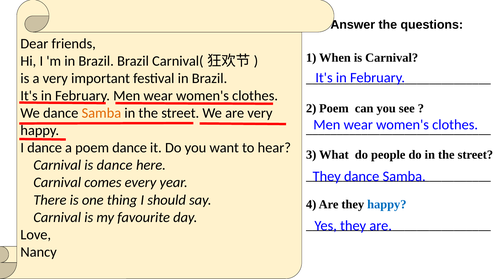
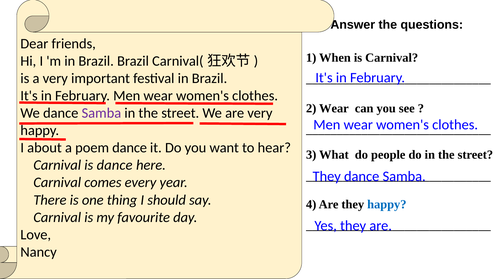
2 Poem: Poem -> Wear
Samba at (101, 113) colour: orange -> purple
I dance: dance -> about
